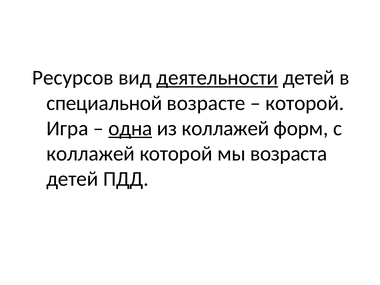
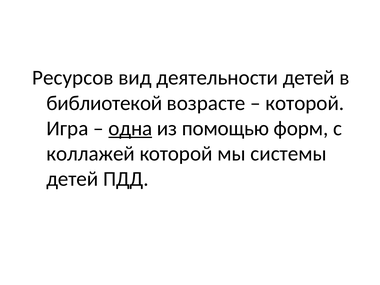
деятельности underline: present -> none
специальной: специальной -> библиотекой
из коллажей: коллажей -> помощью
возраста: возраста -> системы
